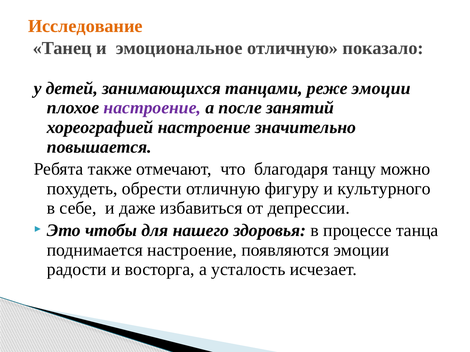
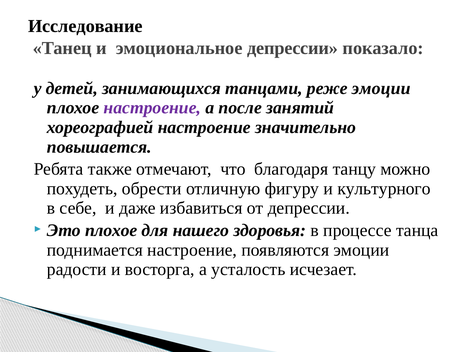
Исследование colour: orange -> black
эмоциональное отличную: отличную -> депрессии
Это чтобы: чтобы -> плохое
